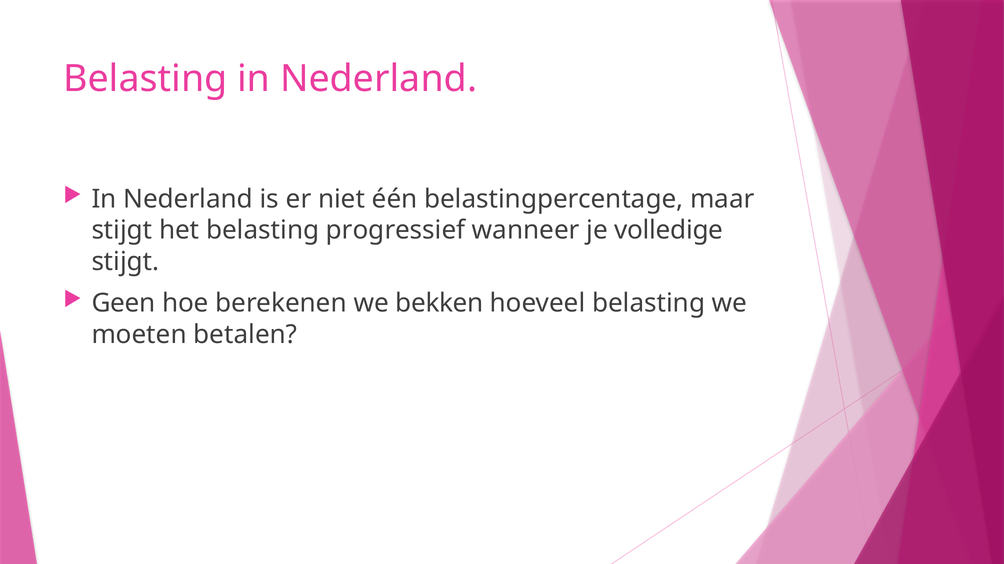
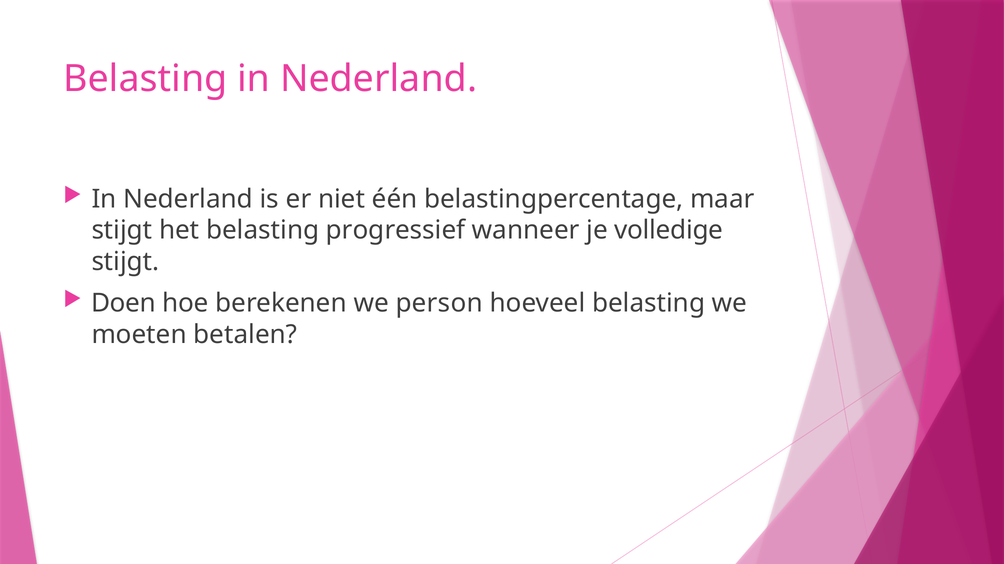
Geen: Geen -> Doen
bekken: bekken -> person
